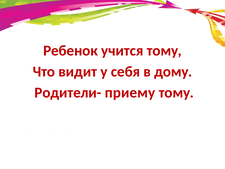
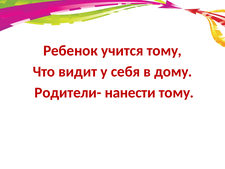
приему: приему -> нанести
